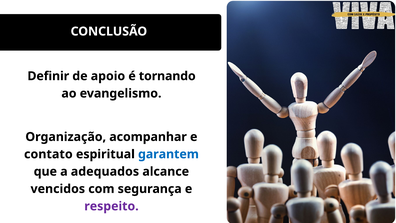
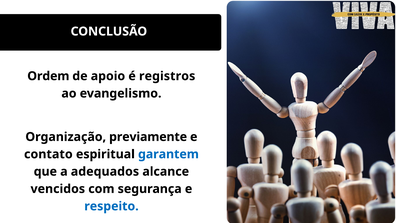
Definir: Definir -> Ordem
tornando: tornando -> registros
acompanhar: acompanhar -> previamente
respeito colour: purple -> blue
